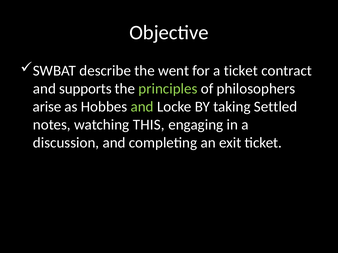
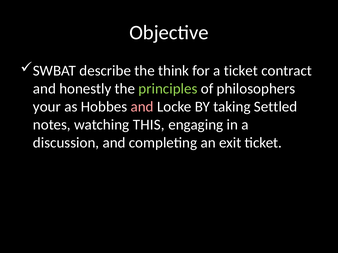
went: went -> think
supports: supports -> honestly
arise: arise -> your
and at (142, 107) colour: light green -> pink
